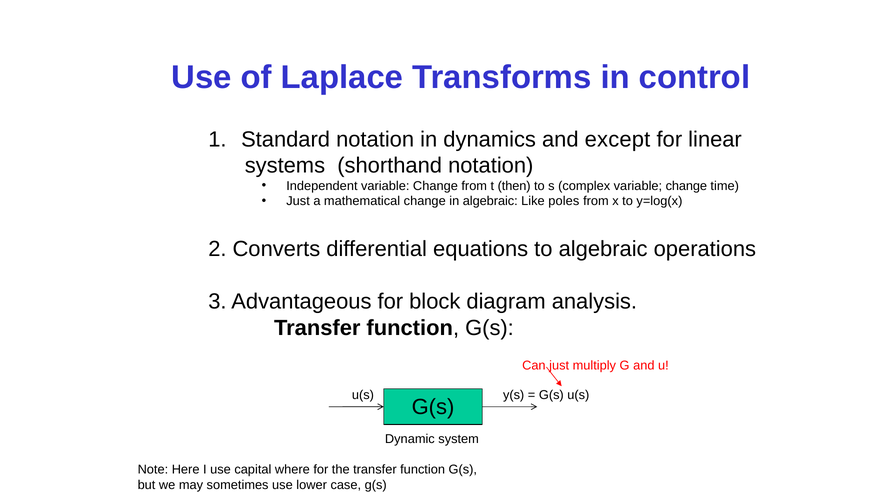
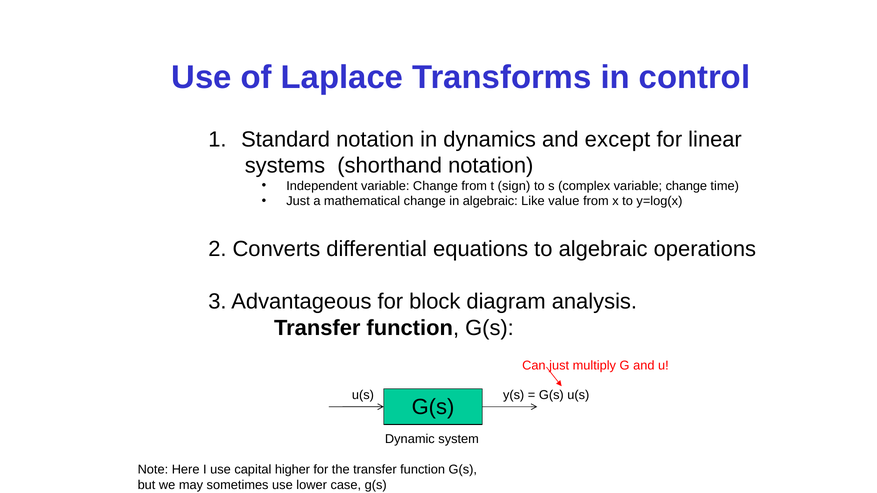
then: then -> sign
poles: poles -> value
where: where -> higher
